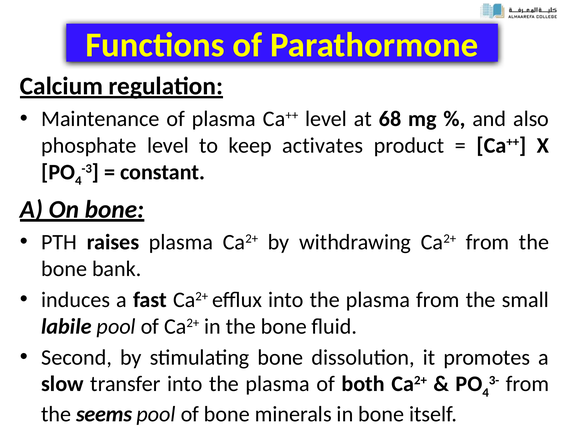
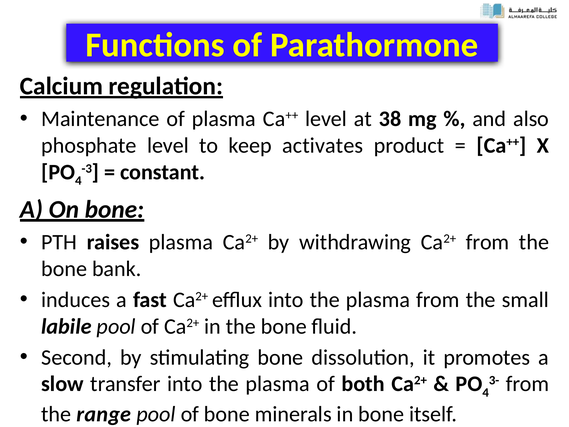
68: 68 -> 38
seems: seems -> range
